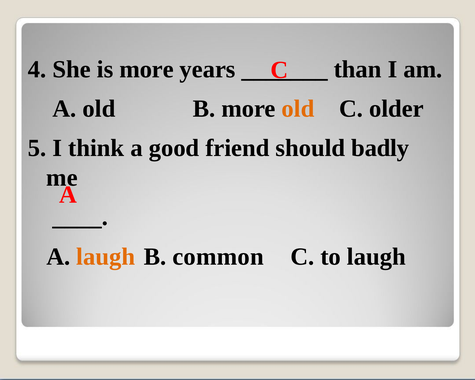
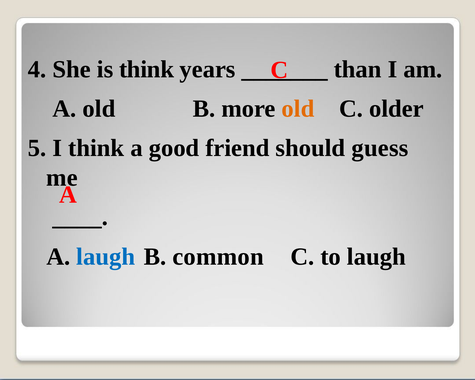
is more: more -> think
badly: badly -> guess
laugh at (106, 257) colour: orange -> blue
